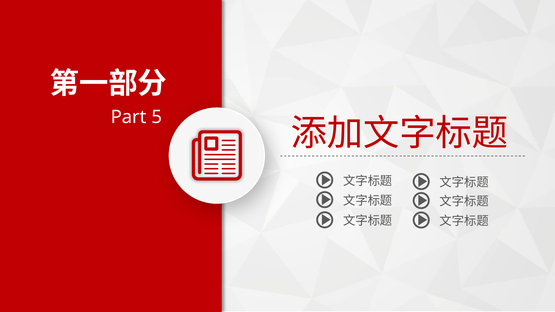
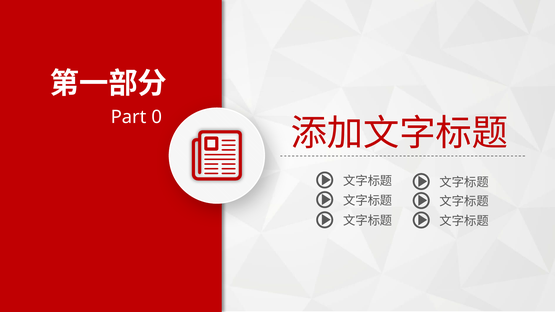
5: 5 -> 0
